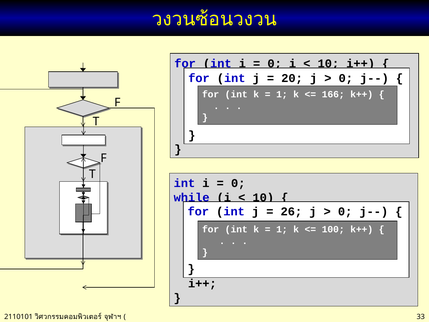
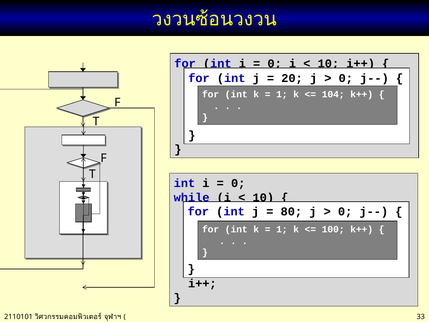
166: 166 -> 104
26: 26 -> 80
